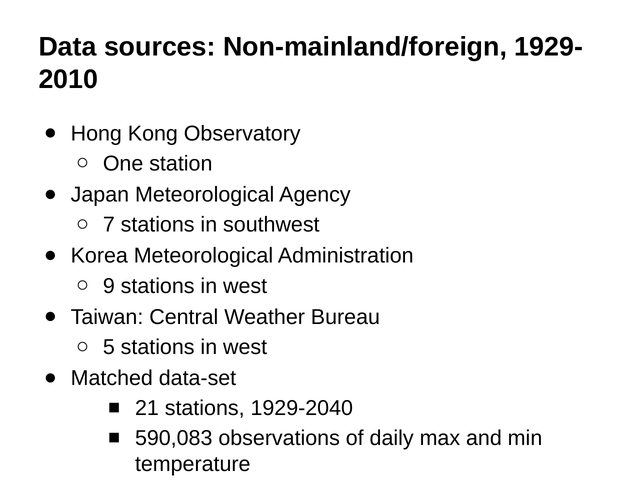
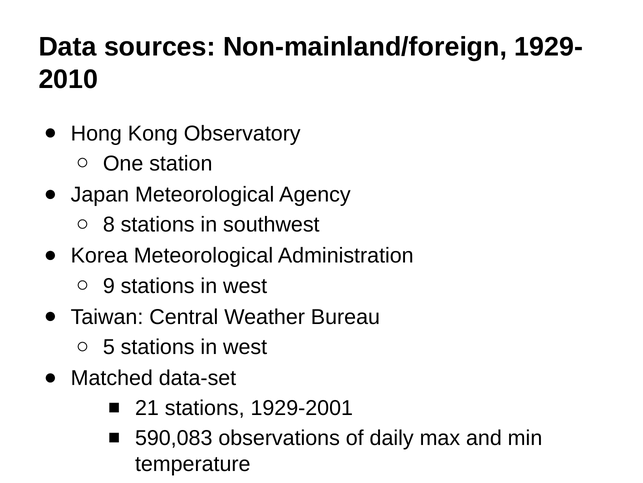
7: 7 -> 8
1929-2040: 1929-2040 -> 1929-2001
